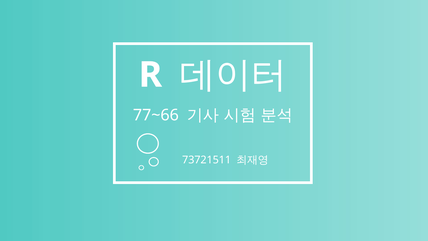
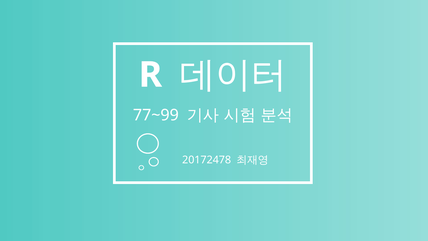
77~66: 77~66 -> 77~99
73721511: 73721511 -> 20172478
